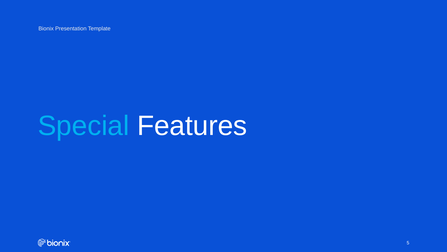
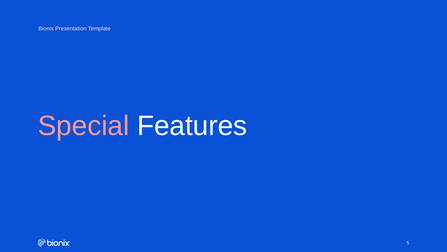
Special colour: light blue -> pink
